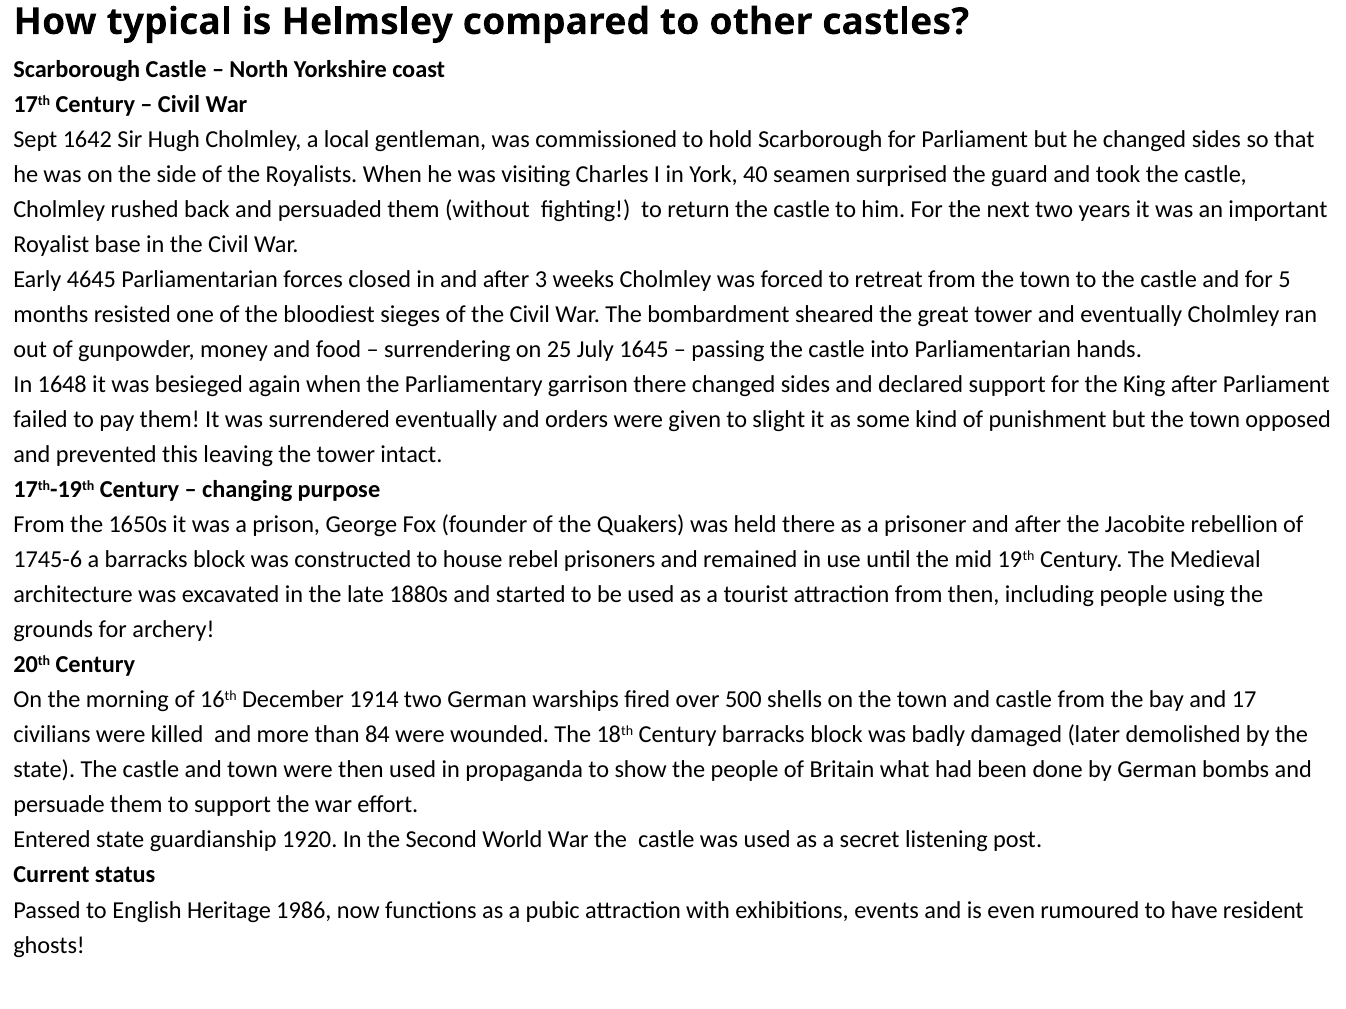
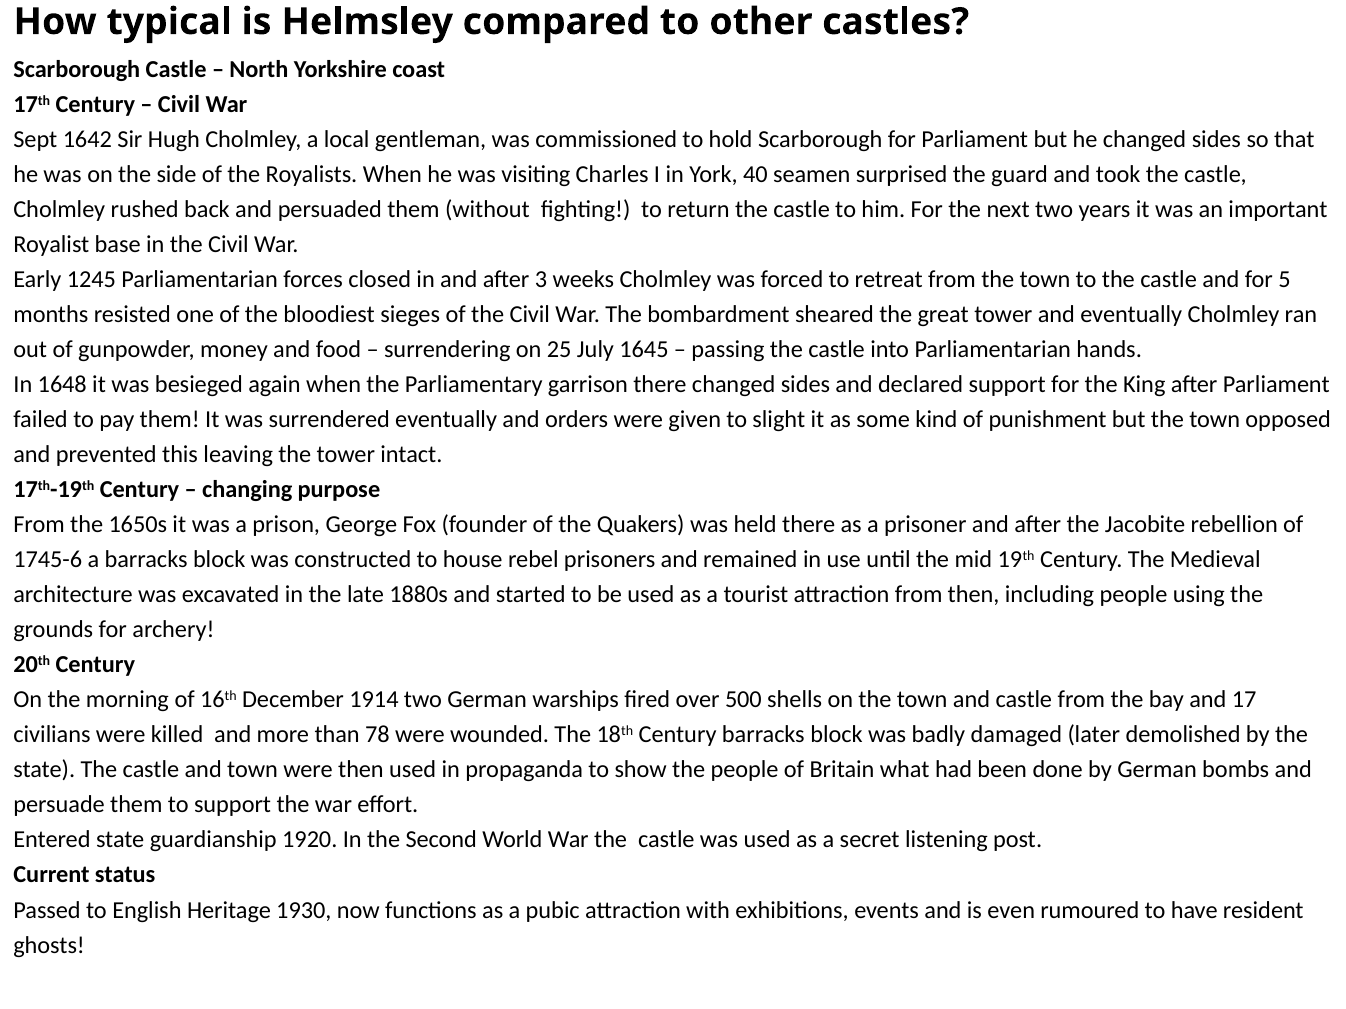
4645: 4645 -> 1245
84: 84 -> 78
1986: 1986 -> 1930
